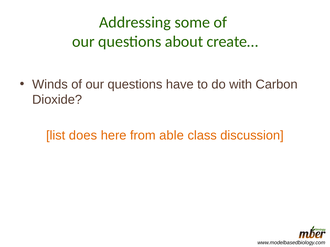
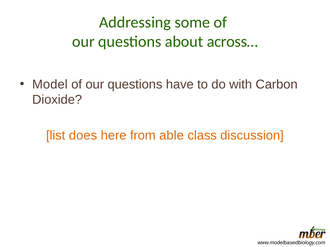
create…: create… -> across…
Winds: Winds -> Model
